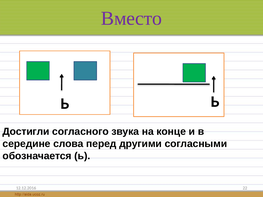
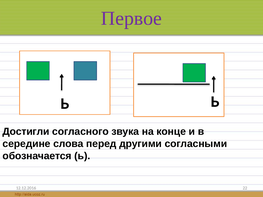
Вместо: Вместо -> Первое
